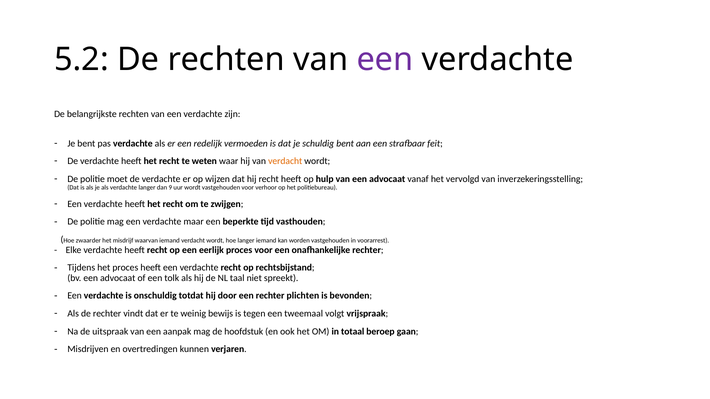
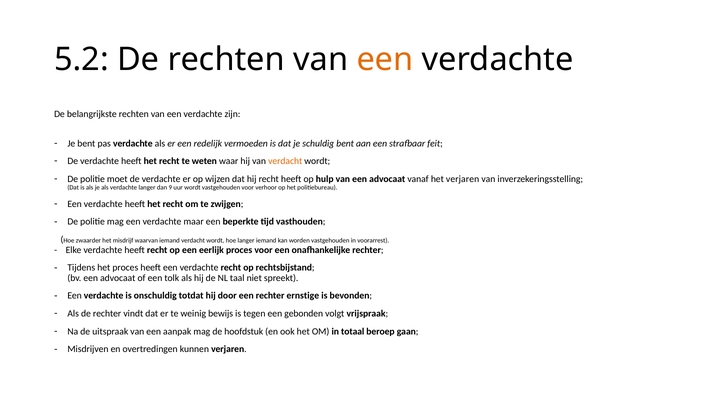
een at (385, 60) colour: purple -> orange
het vervolgd: vervolgd -> verjaren
plichten: plichten -> ernstige
tweemaal: tweemaal -> gebonden
